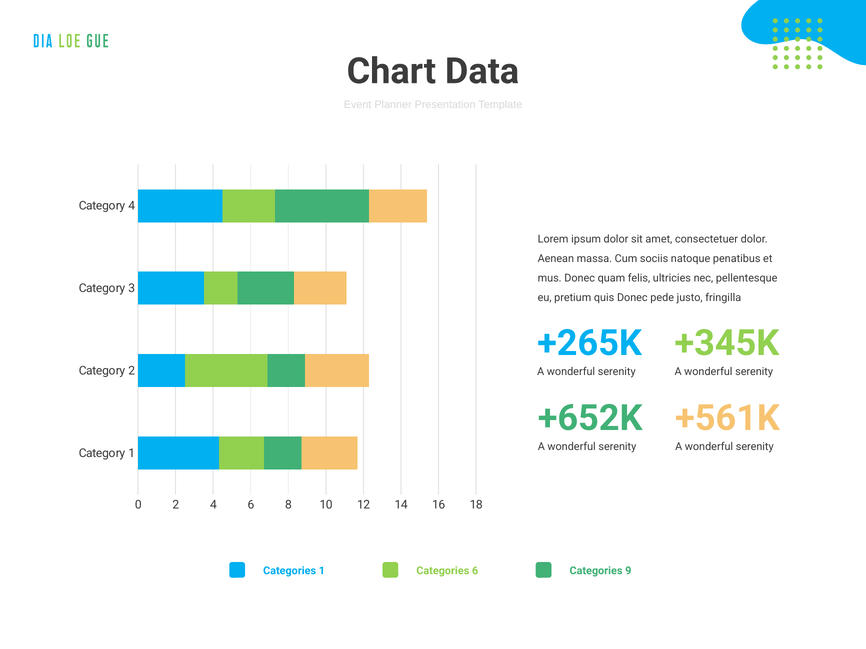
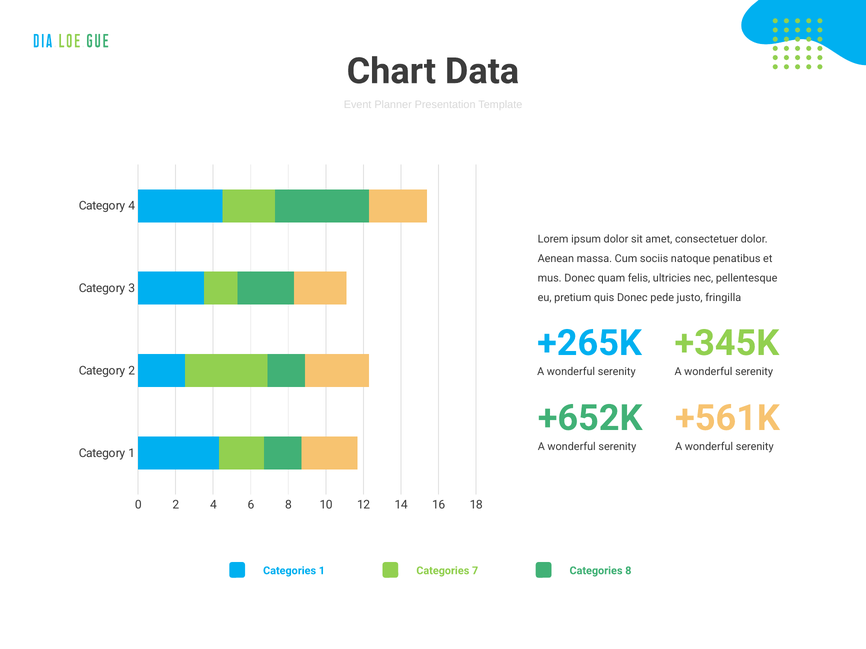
Categories 6: 6 -> 7
Categories 9: 9 -> 8
